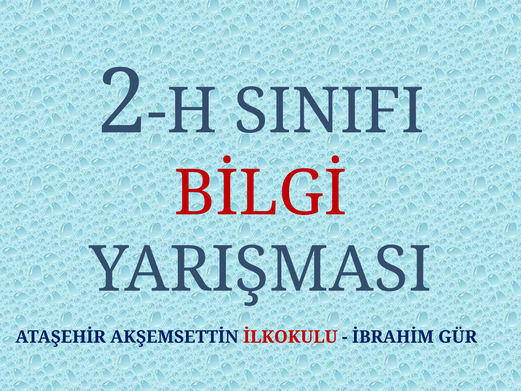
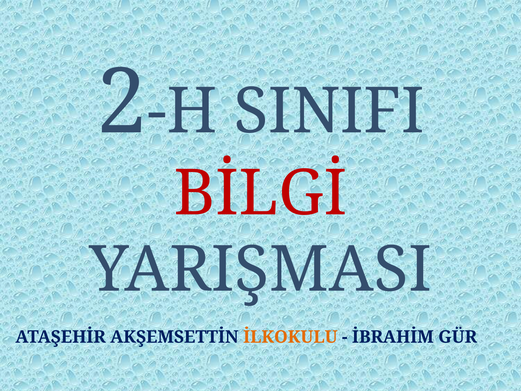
İLKOKULU colour: red -> orange
